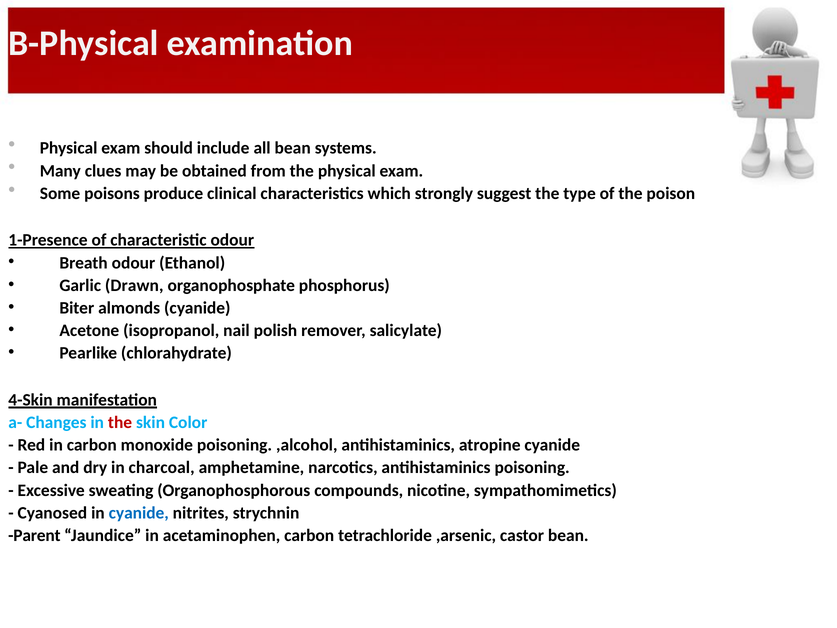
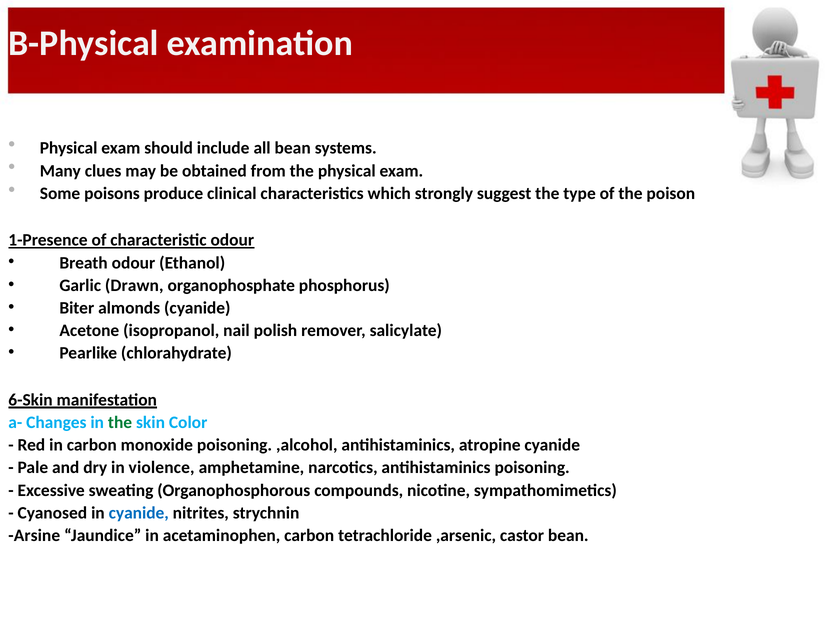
4-Skin: 4-Skin -> 6-Skin
the at (120, 422) colour: red -> green
charcoal: charcoal -> violence
Parent: Parent -> Arsine
